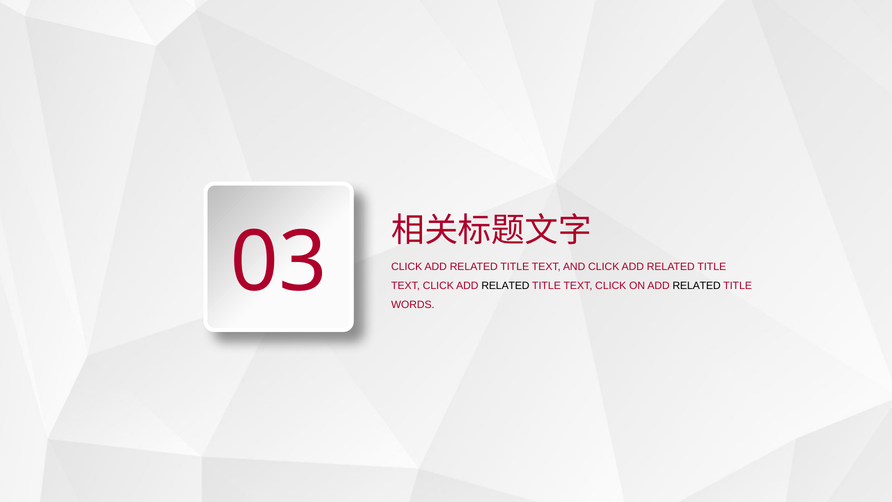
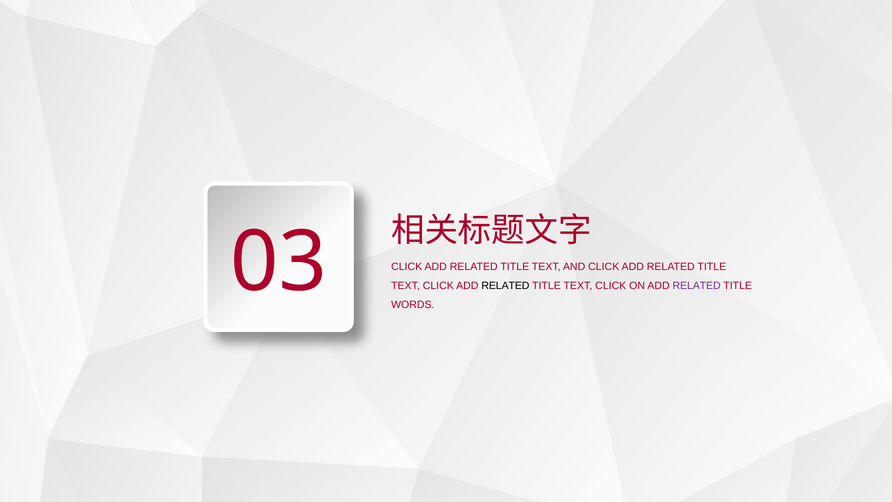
RELATED at (697, 286) colour: black -> purple
